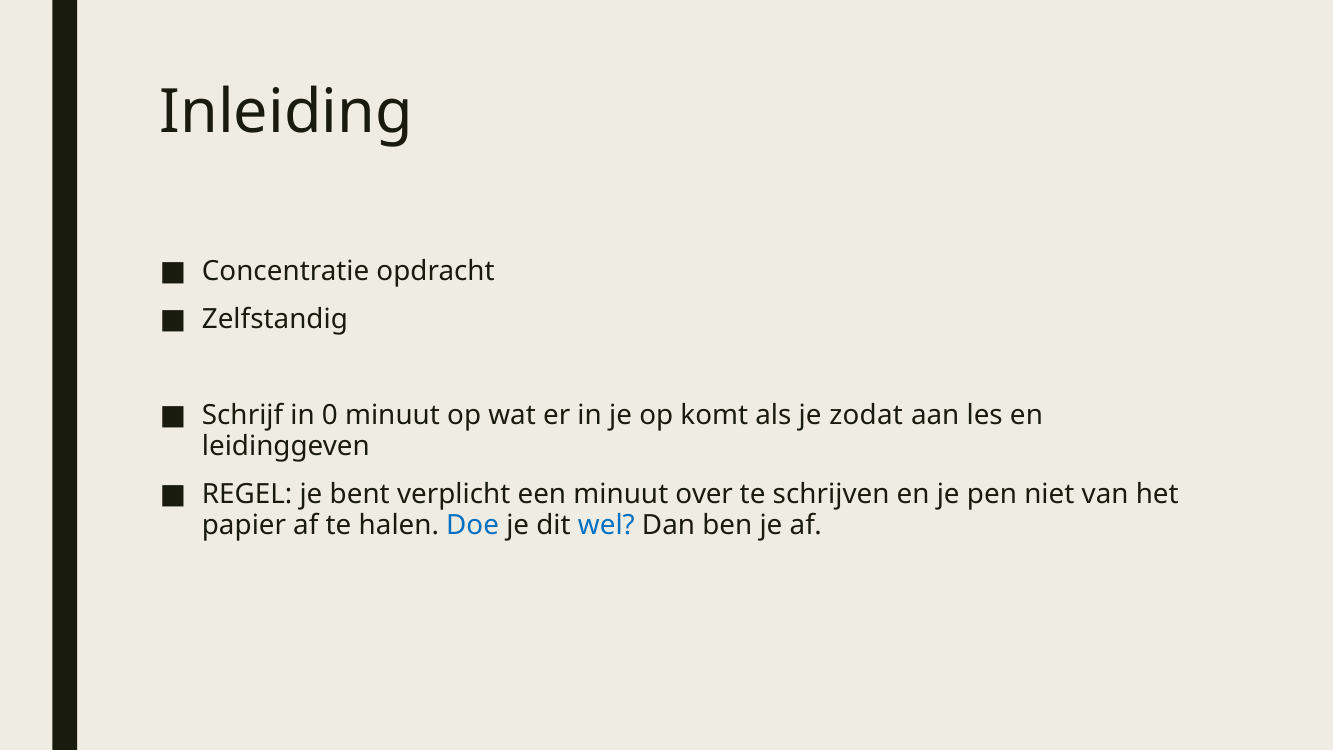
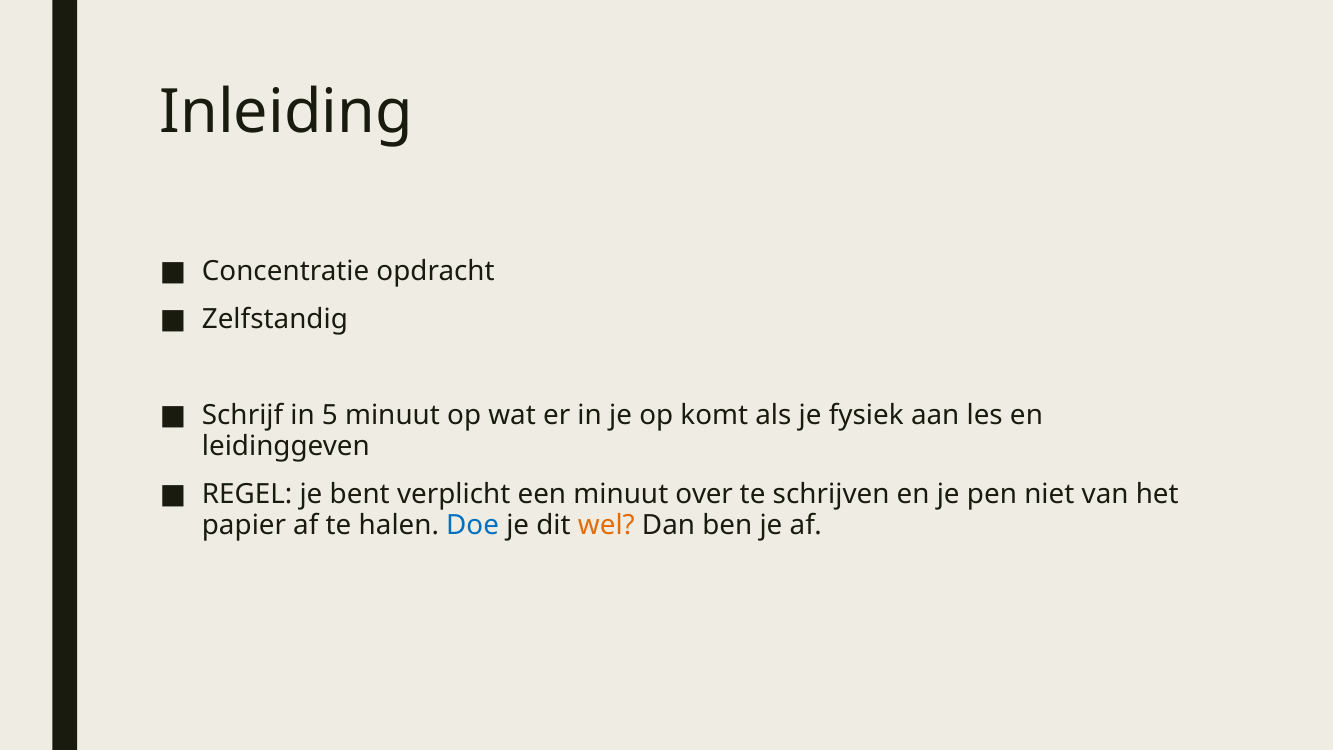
0: 0 -> 5
zodat: zodat -> fysiek
wel colour: blue -> orange
